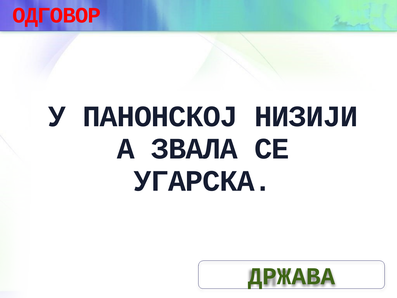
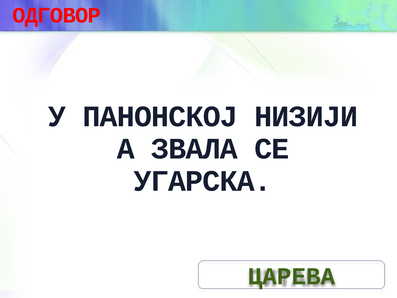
ДРЖАВА: ДРЖАВА -> ЦАРЕВА
